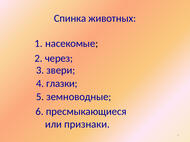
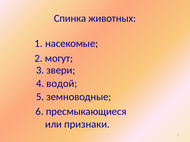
через: через -> могут
глазки: глазки -> водой
